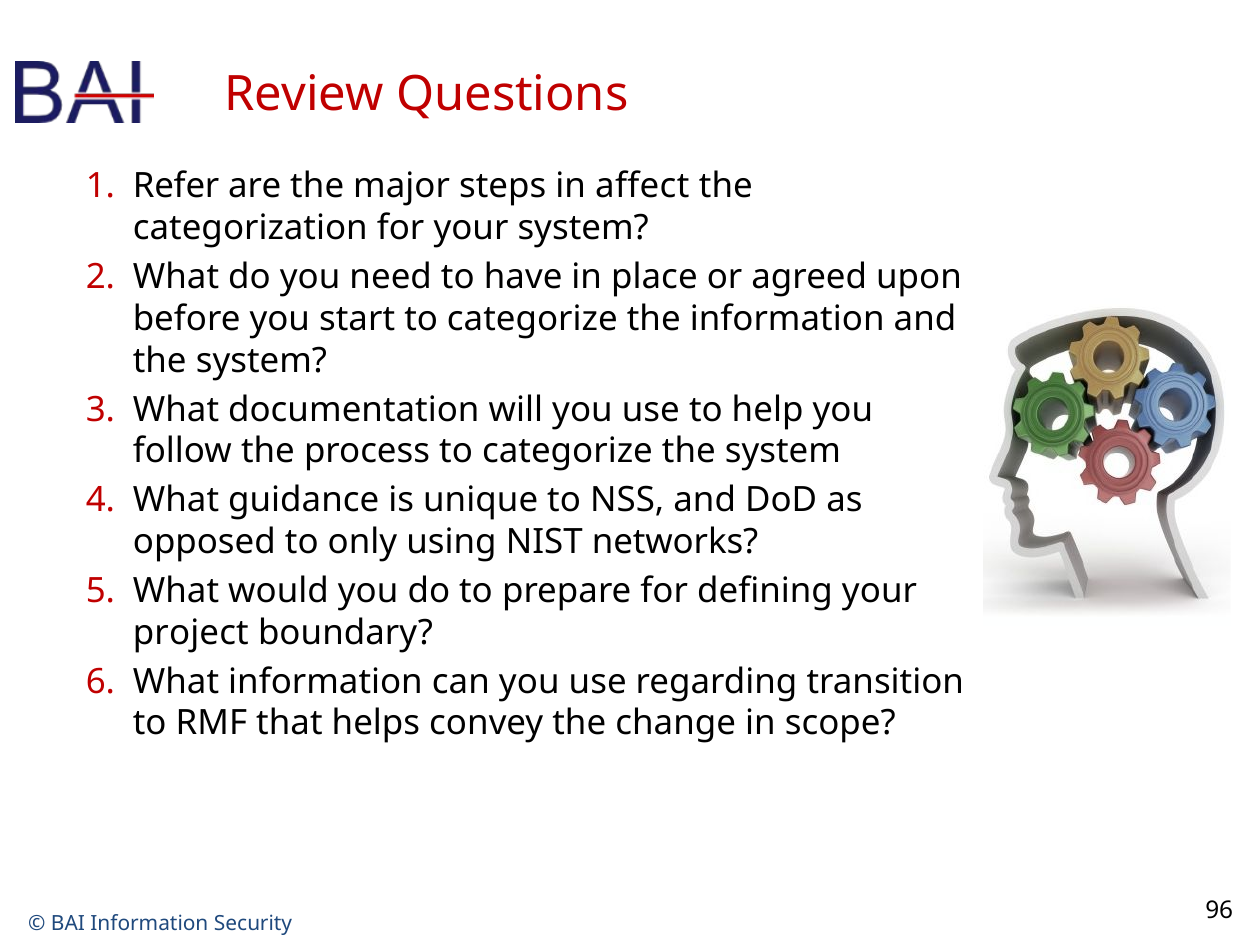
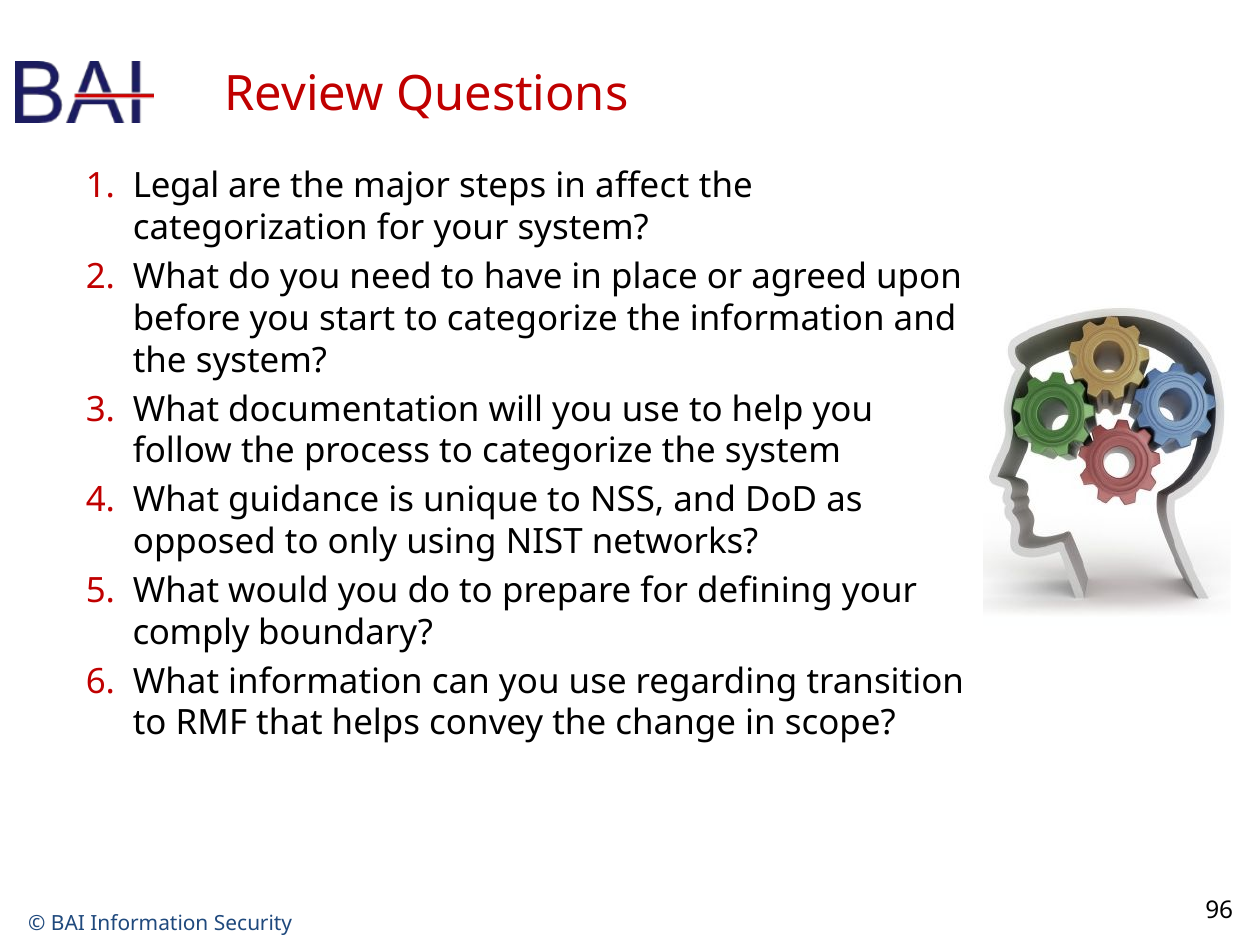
Refer: Refer -> Legal
project: project -> comply
